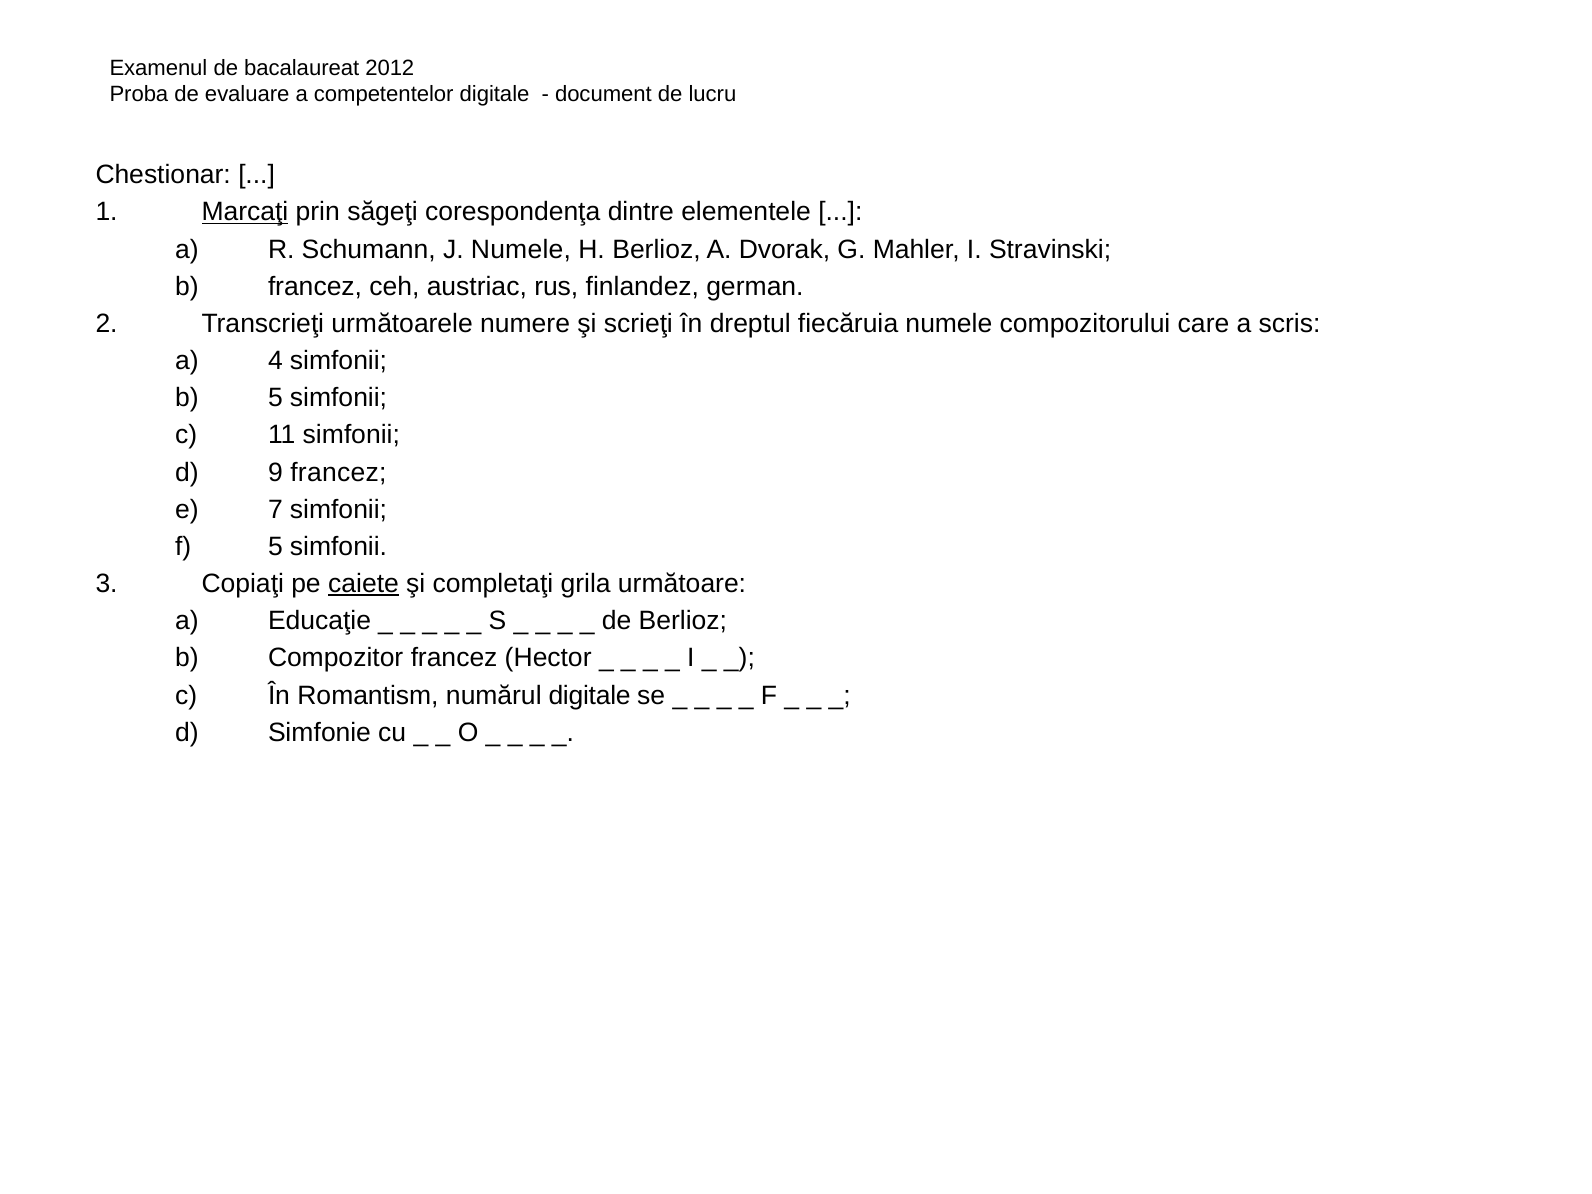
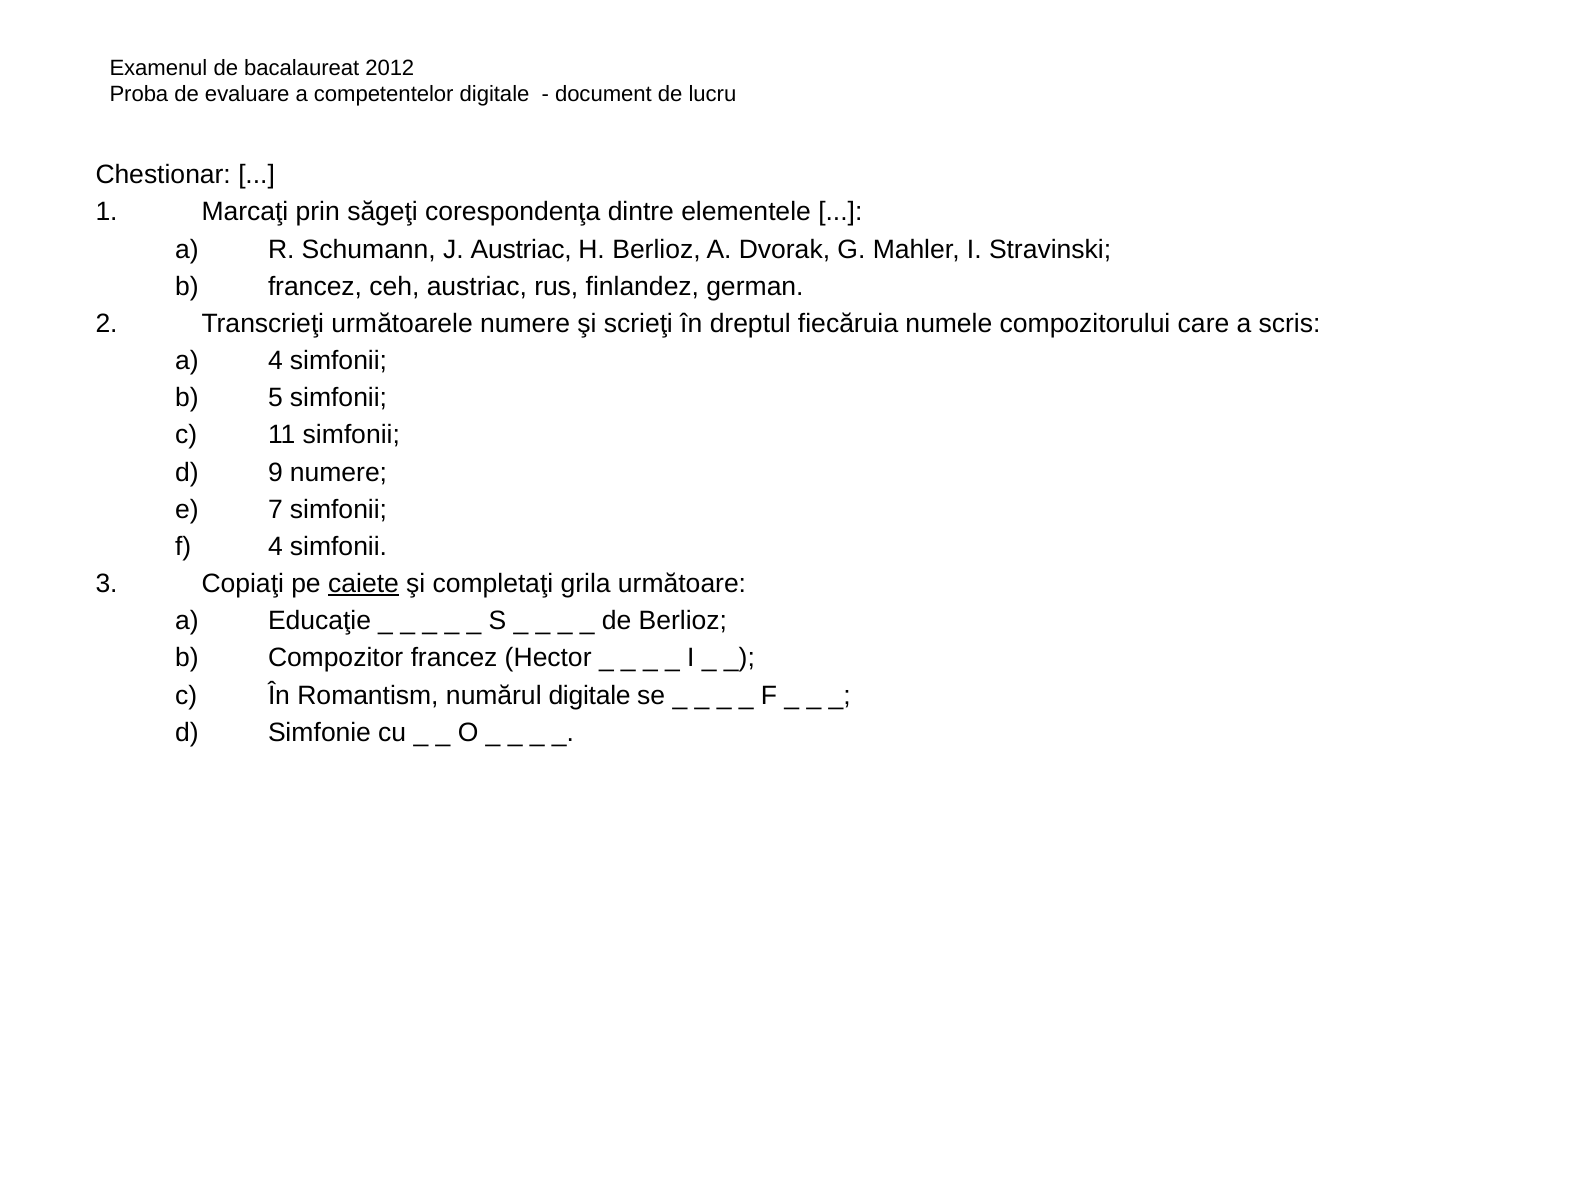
Marcaţi underline: present -> none
J Numele: Numele -> Austriac
9 francez: francez -> numere
f 5: 5 -> 4
